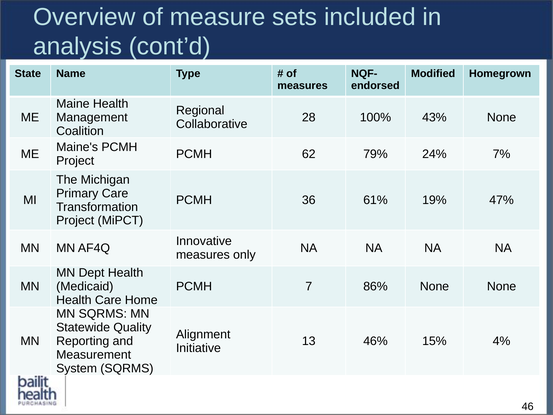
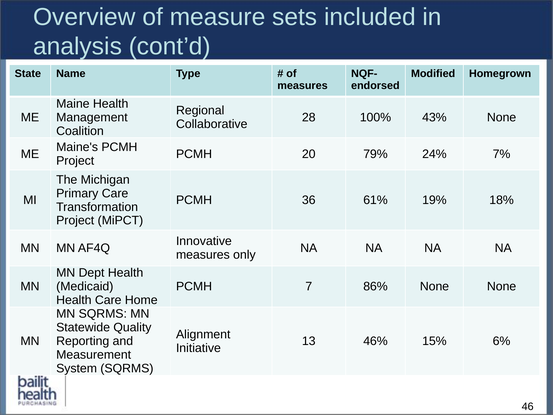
62: 62 -> 20
47%: 47% -> 18%
4%: 4% -> 6%
